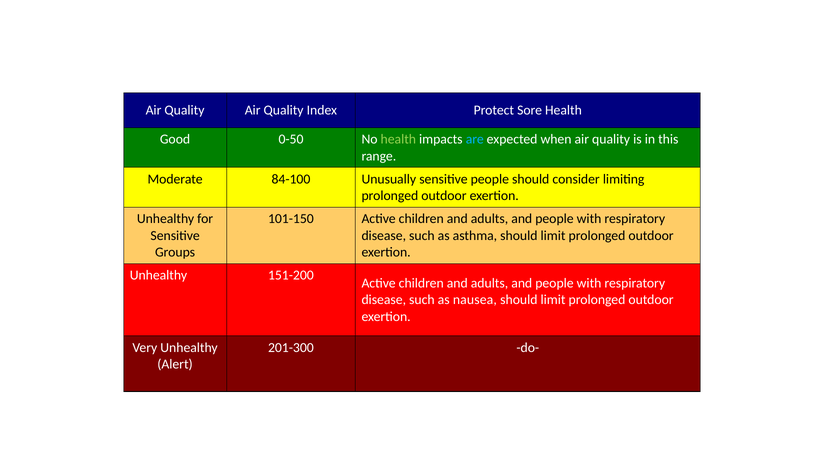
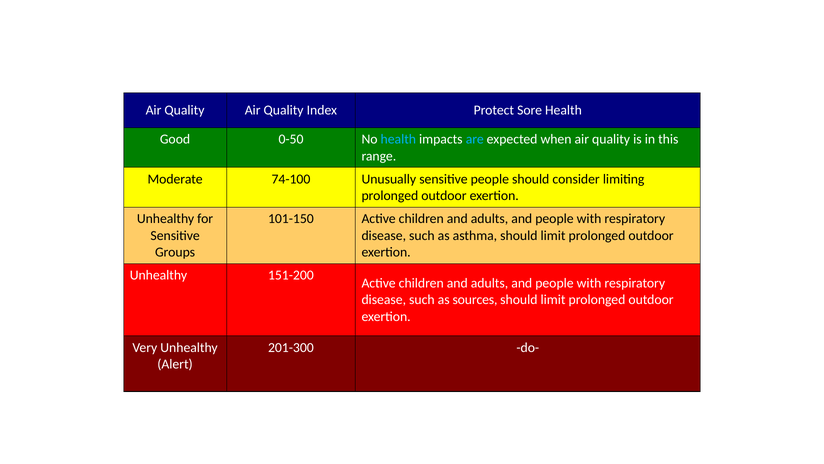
health at (398, 139) colour: light green -> light blue
84-100: 84-100 -> 74-100
nausea: nausea -> sources
